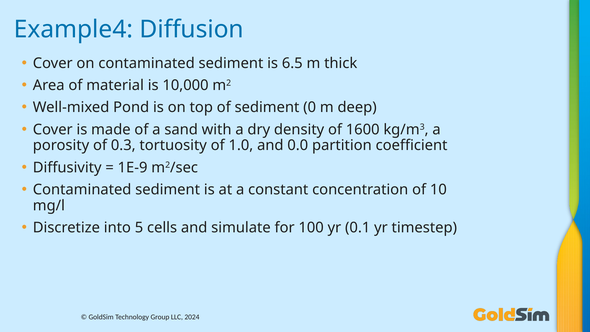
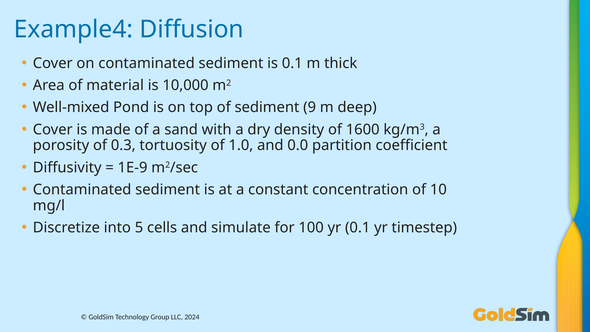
is 6.5: 6.5 -> 0.1
0: 0 -> 9
